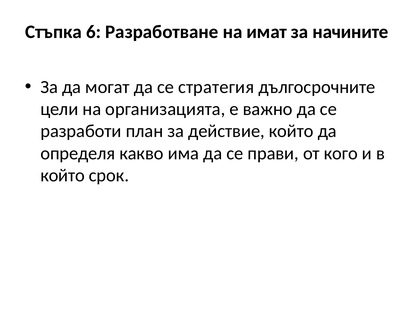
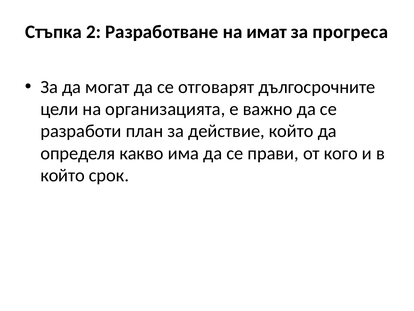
6: 6 -> 2
начините: начините -> прогреса
стратегия: стратегия -> отговарят
